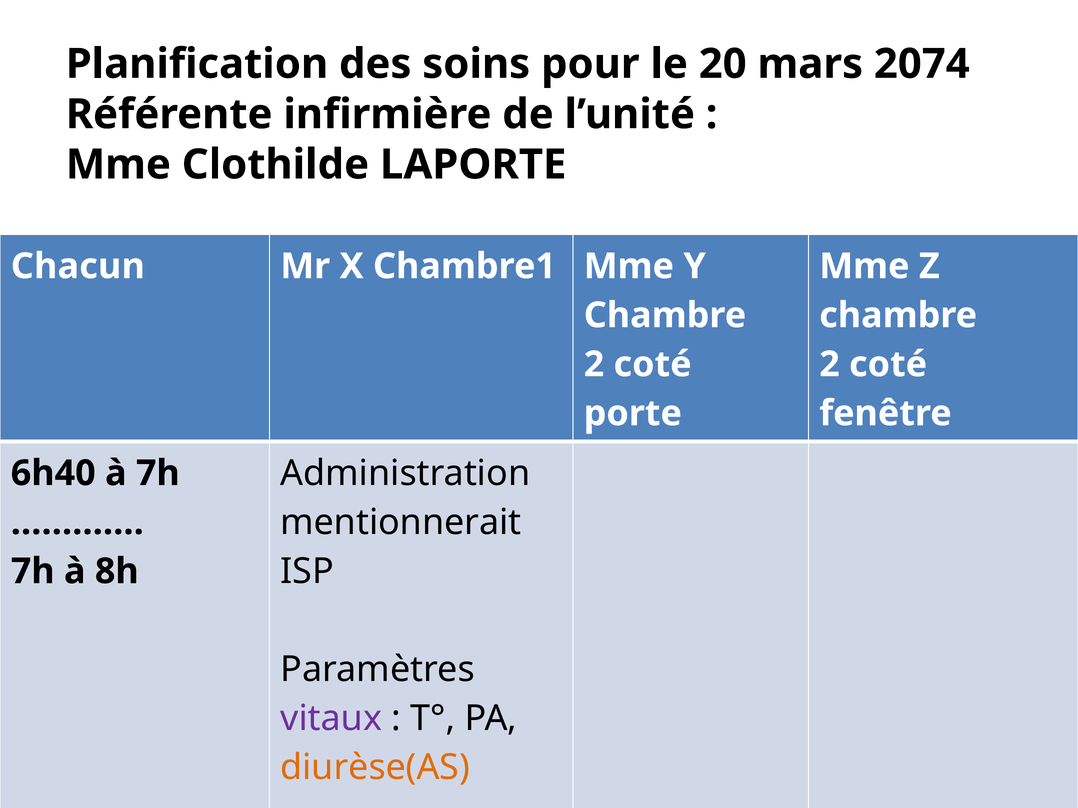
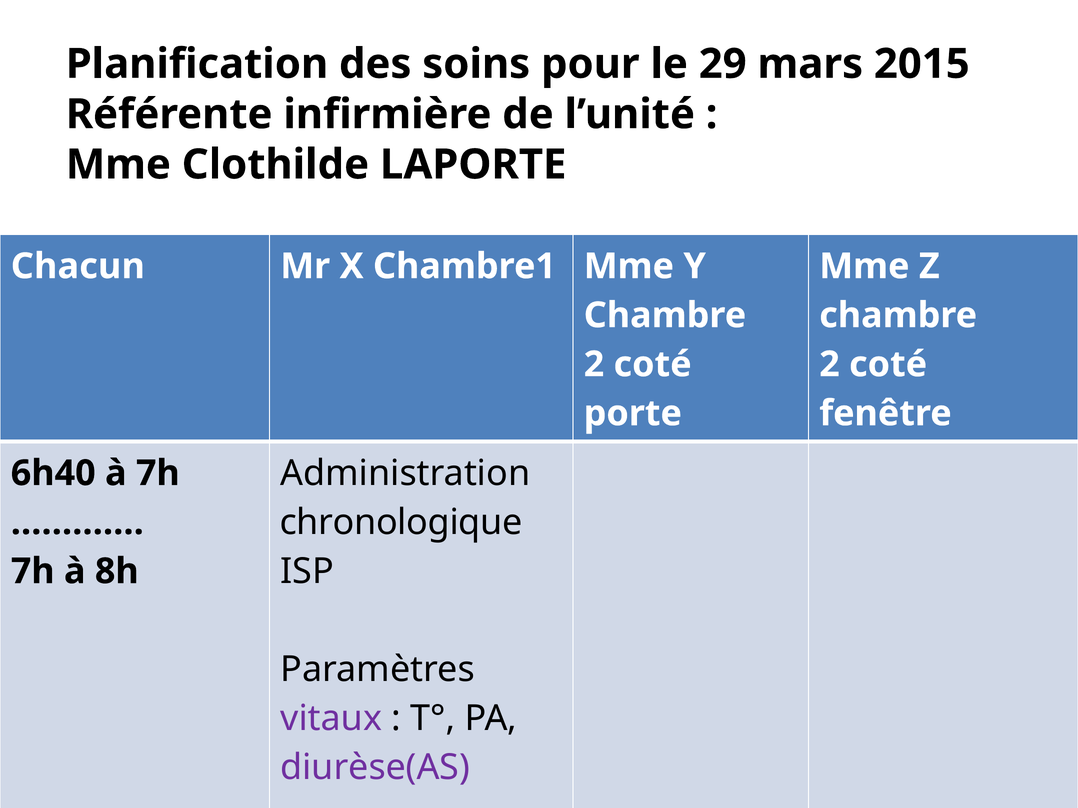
20: 20 -> 29
2074: 2074 -> 2015
mentionnerait: mentionnerait -> chronologique
diurèse(AS colour: orange -> purple
